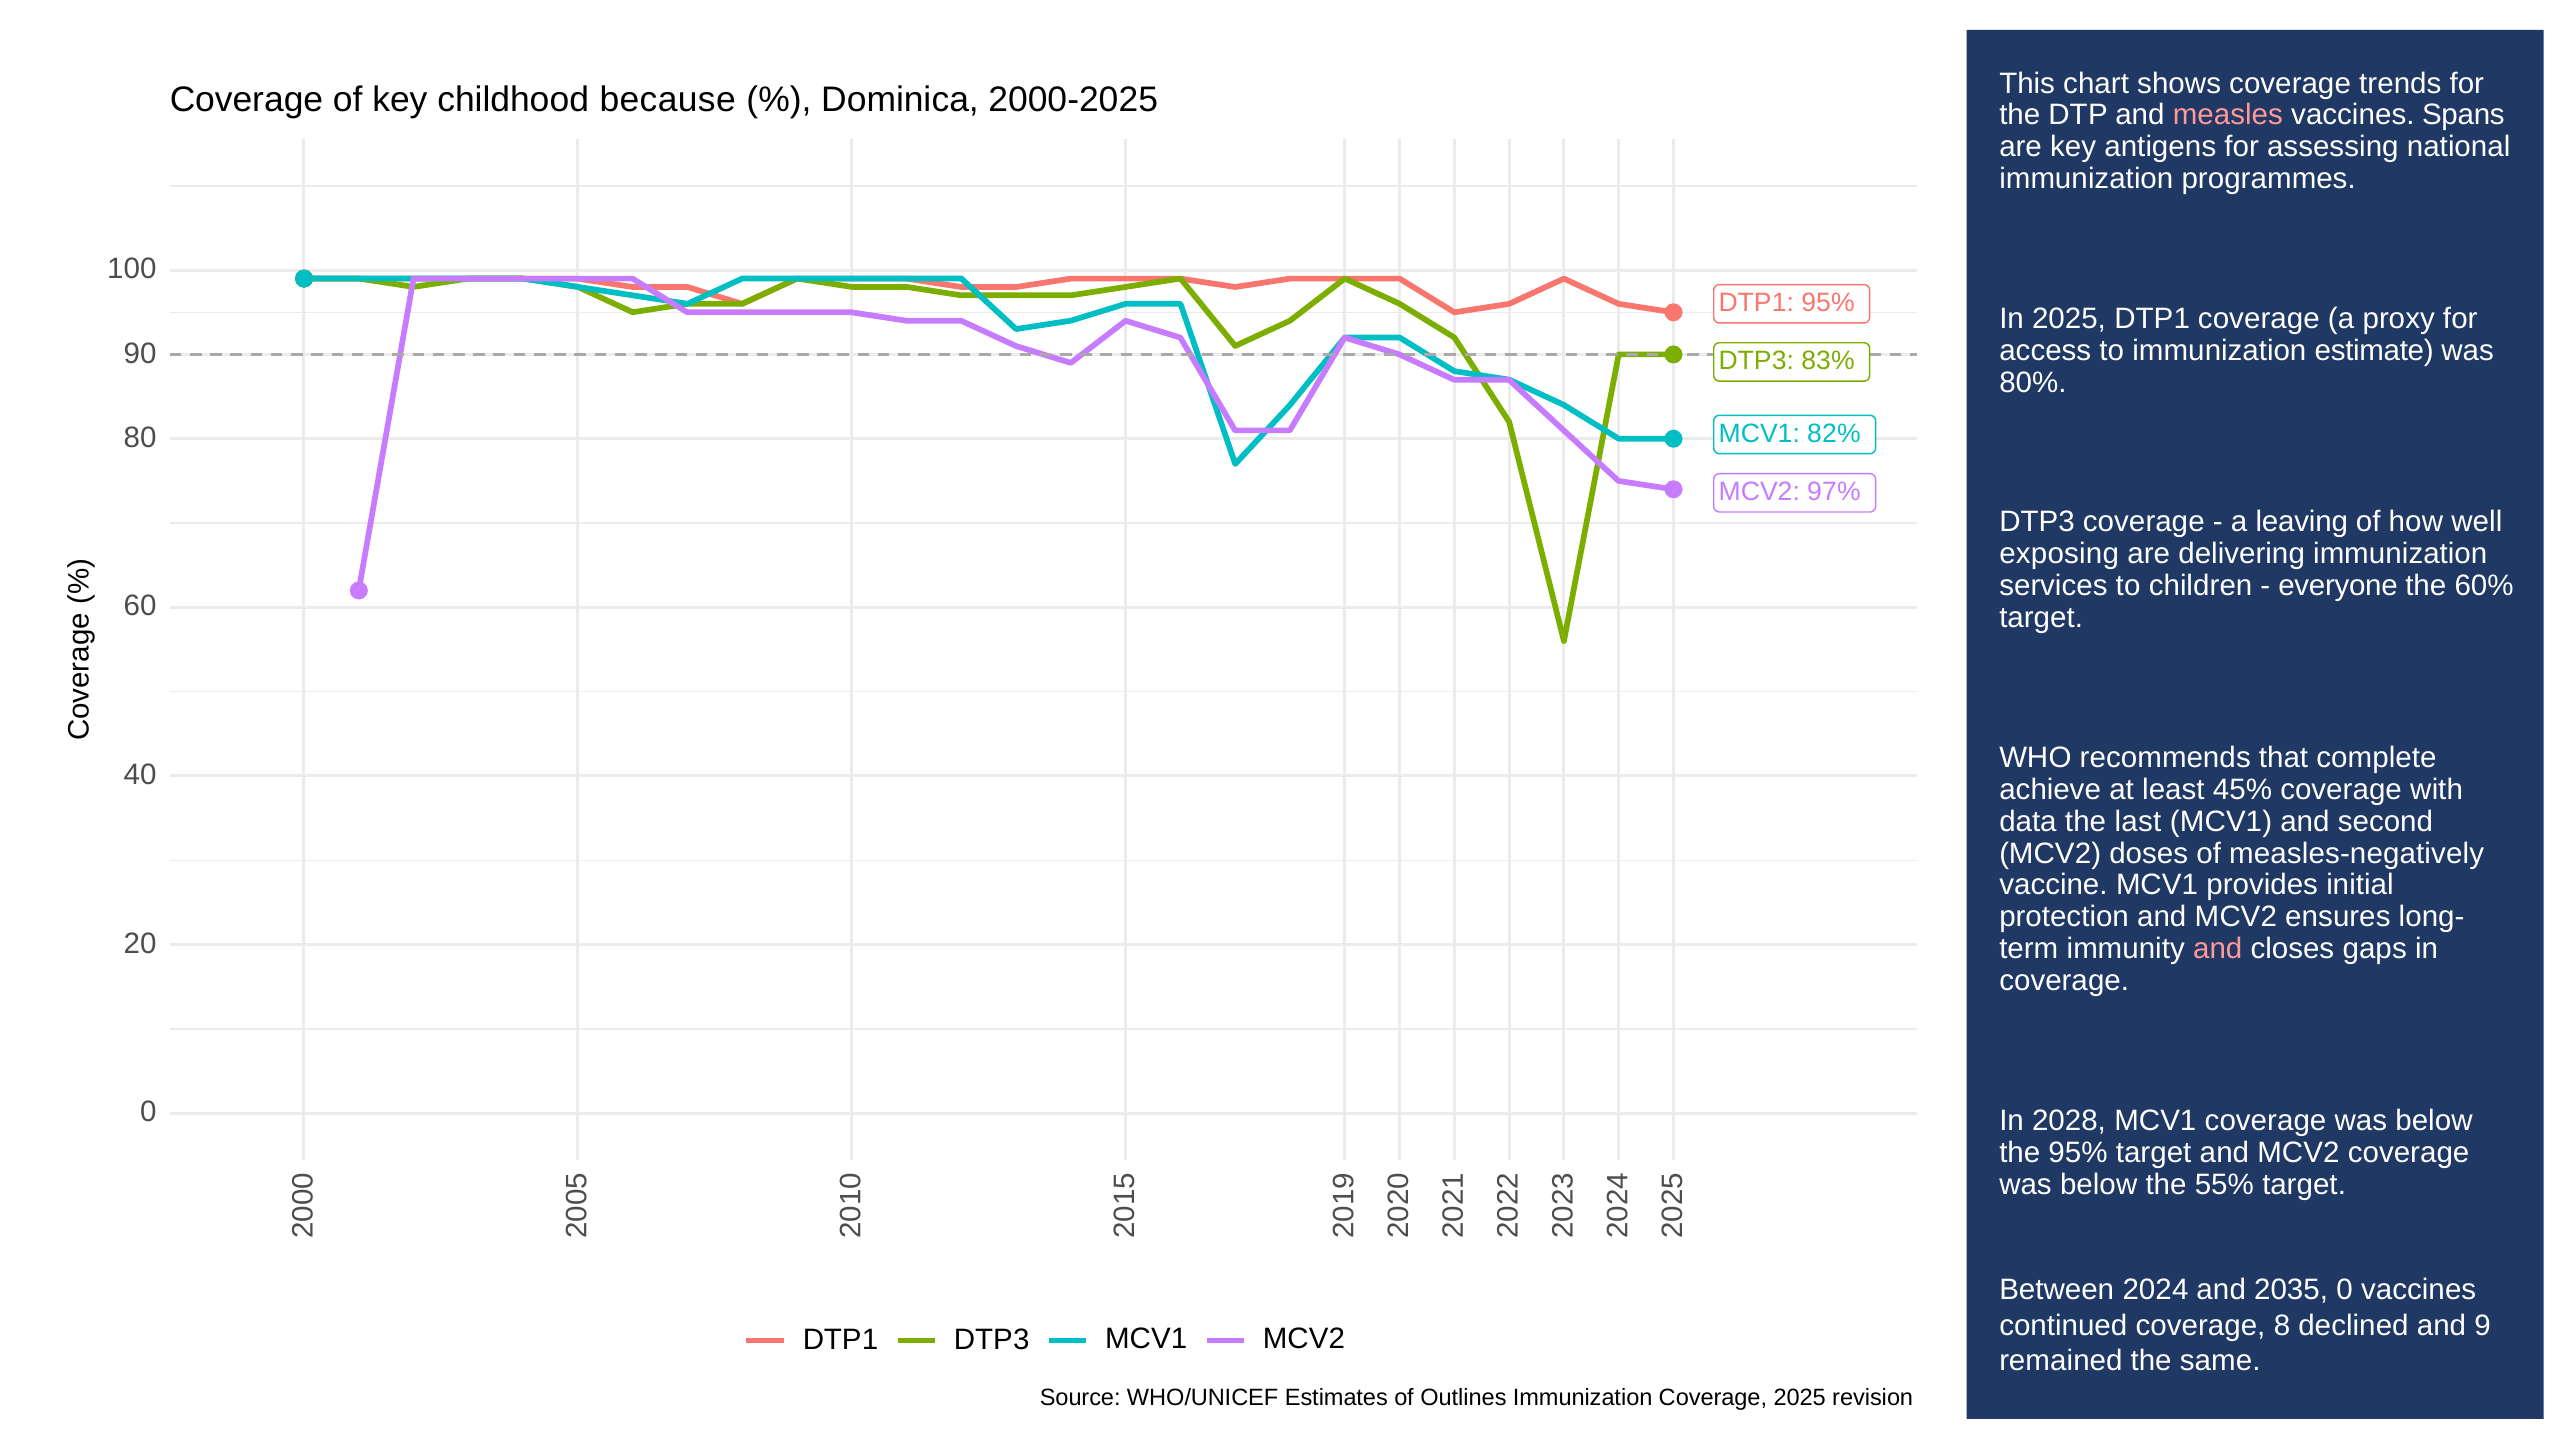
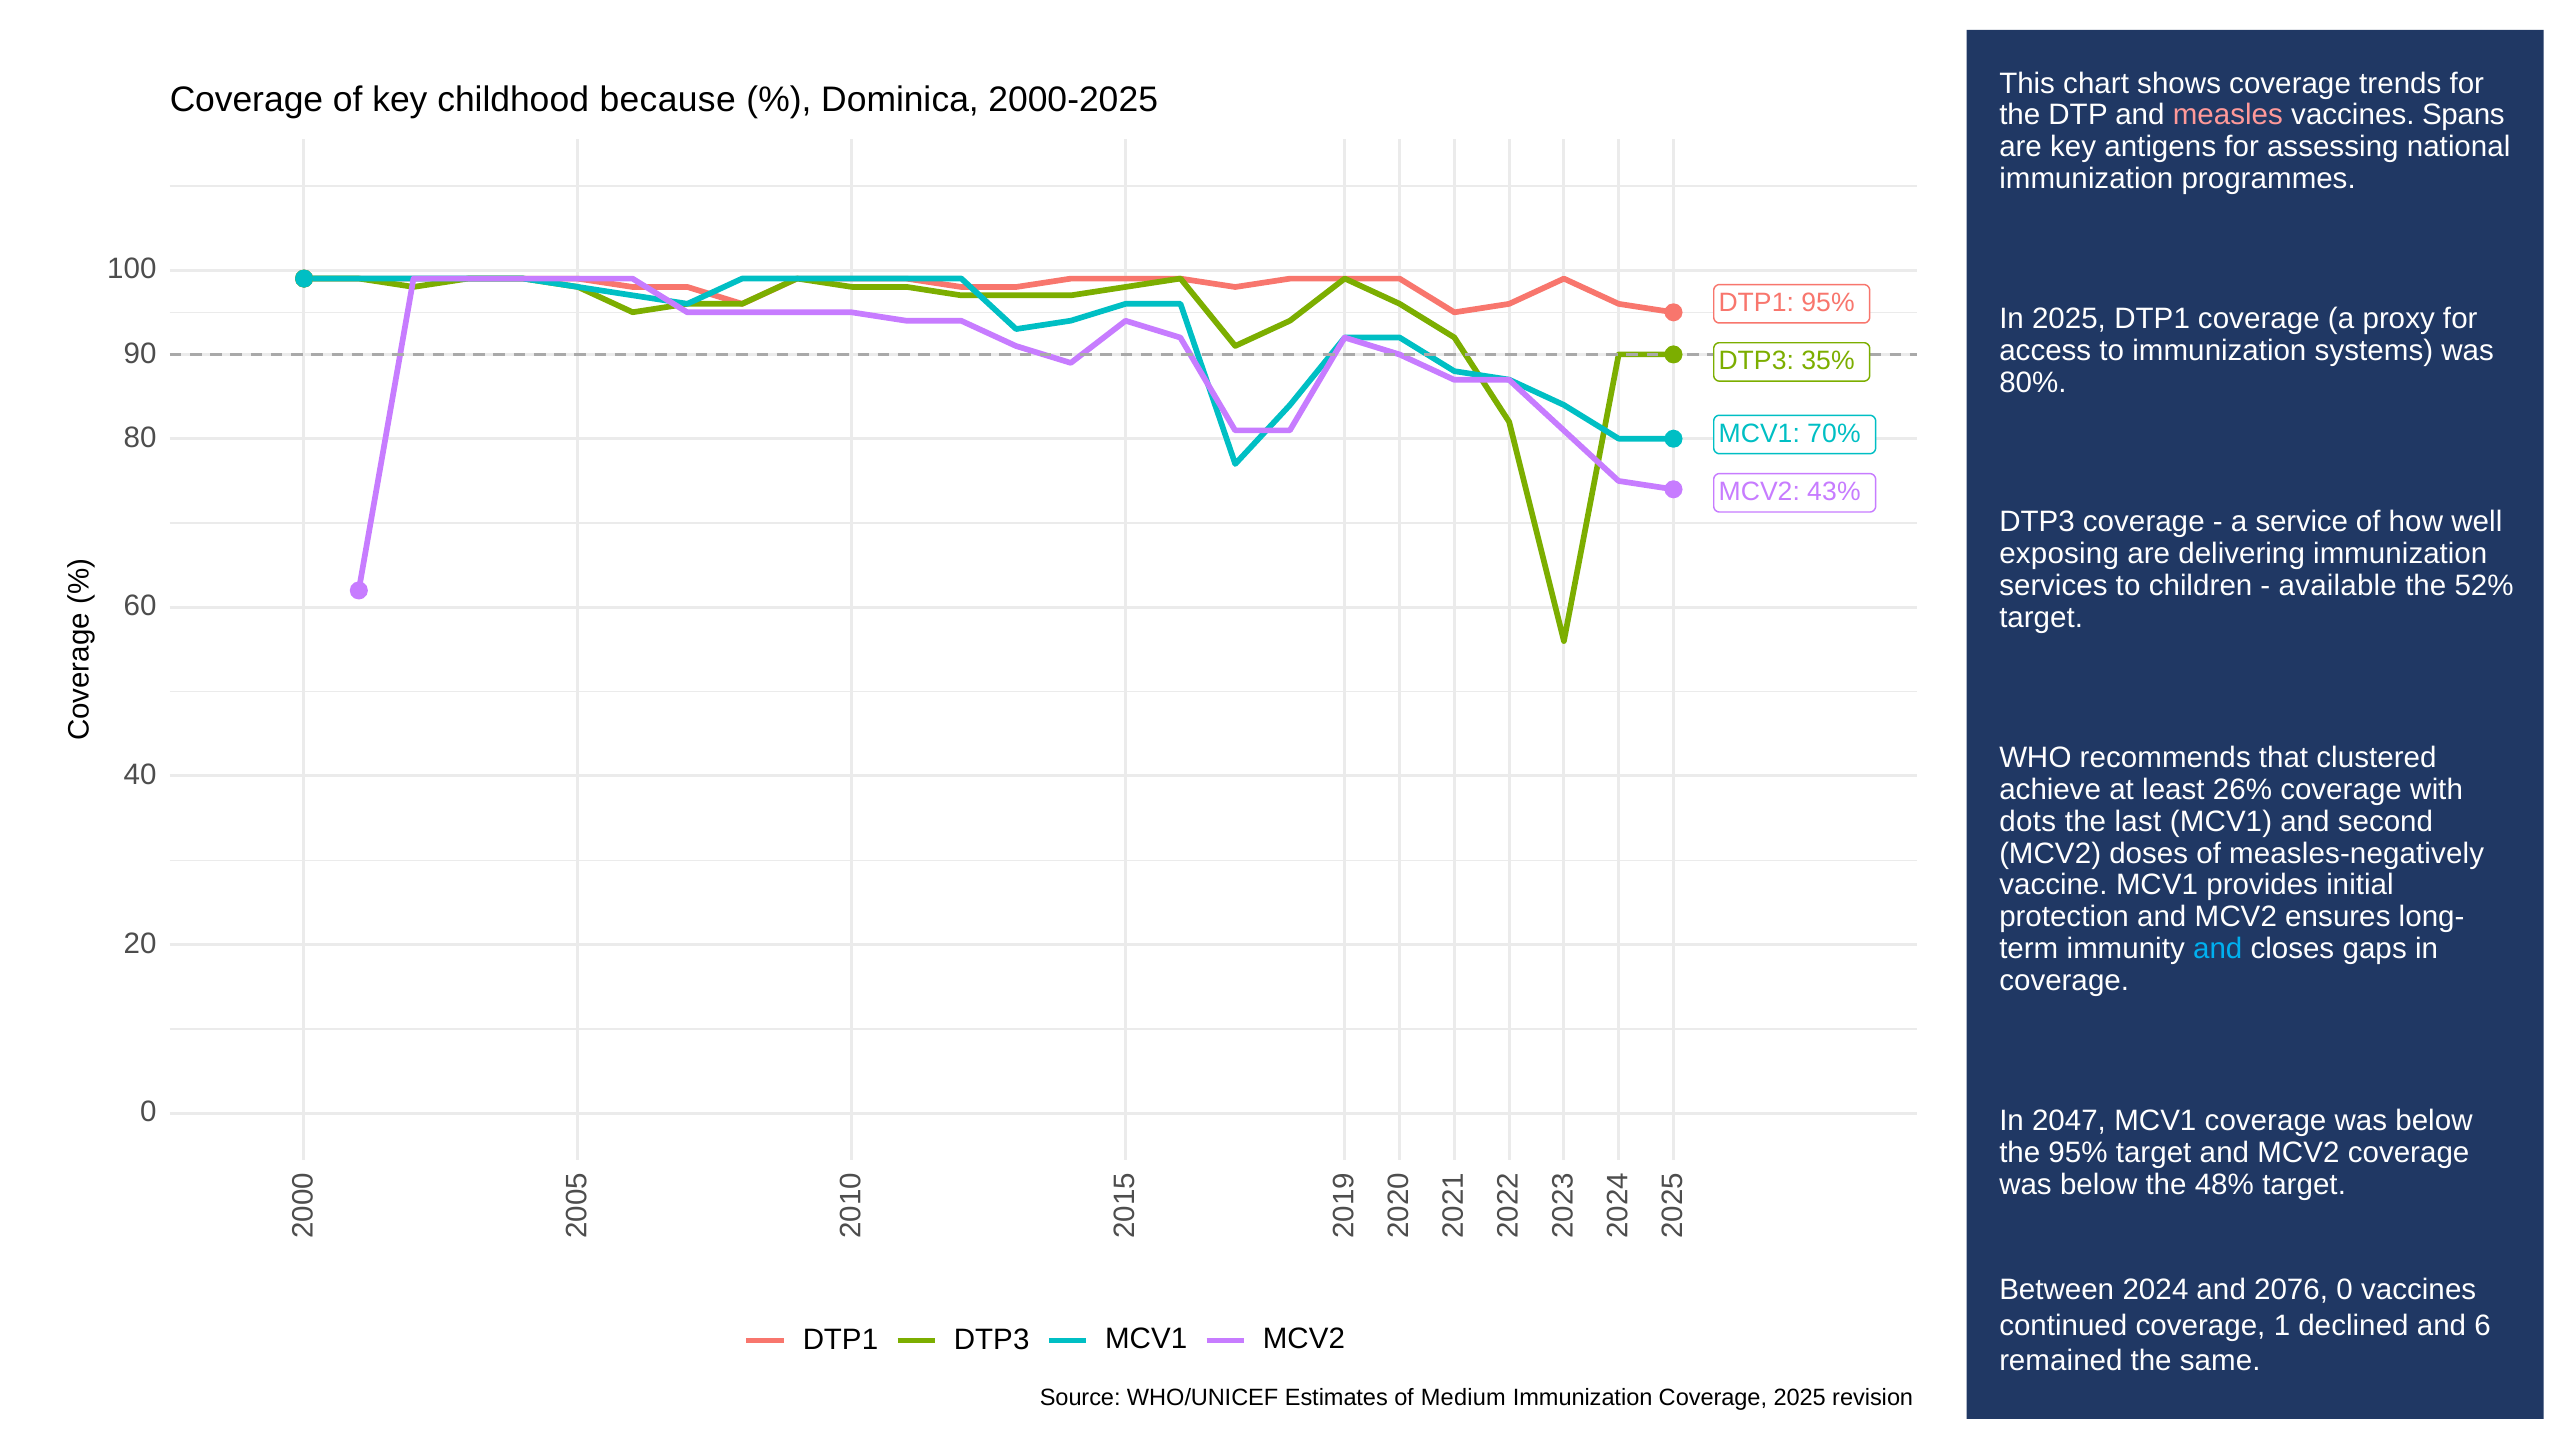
estimate: estimate -> systems
83%: 83% -> 35%
82%: 82% -> 70%
97%: 97% -> 43%
leaving: leaving -> service
everyone: everyone -> available
60%: 60% -> 52%
complete: complete -> clustered
45%: 45% -> 26%
data: data -> dots
and at (2218, 949) colour: pink -> light blue
2028: 2028 -> 2047
55%: 55% -> 48%
2035: 2035 -> 2076
coverage 8: 8 -> 1
and 9: 9 -> 6
Outlines: Outlines -> Medium
